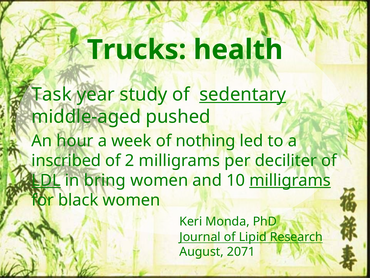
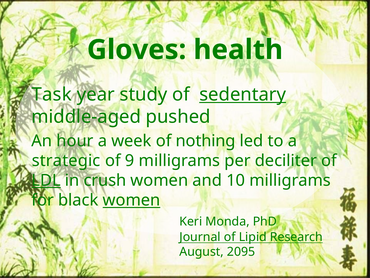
Trucks: Trucks -> Gloves
inscribed: inscribed -> strategic
2: 2 -> 9
bring: bring -> crush
milligrams at (290, 180) underline: present -> none
women at (132, 200) underline: none -> present
2071: 2071 -> 2095
